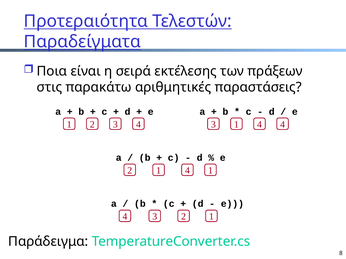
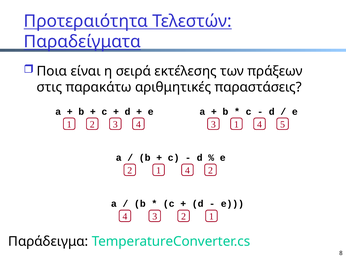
3 4: 4 -> 5
2 1: 1 -> 2
